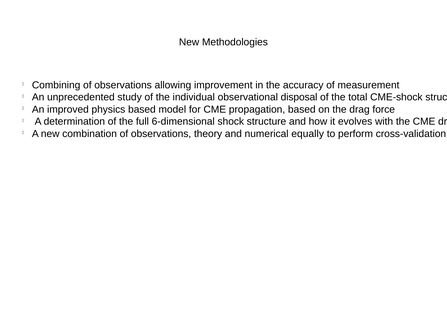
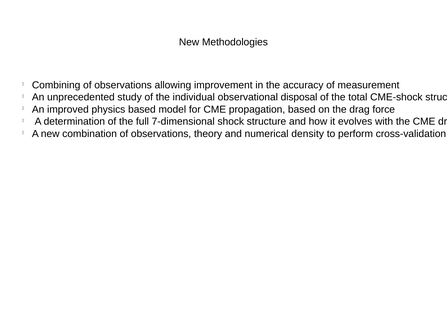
6-dimensional: 6-dimensional -> 7-dimensional
equally: equally -> density
